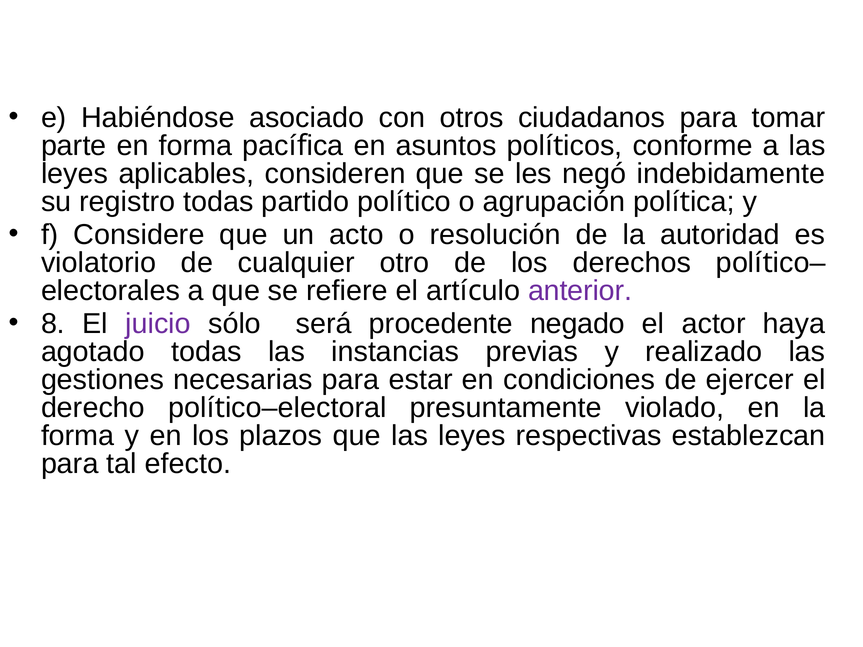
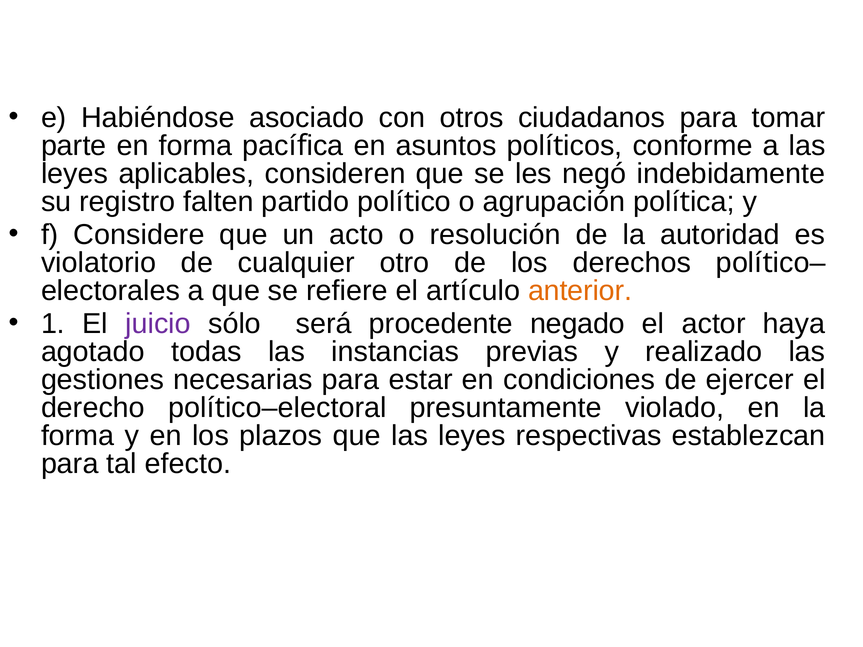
registro todas: todas -> falten
anterior colour: purple -> orange
8: 8 -> 1
